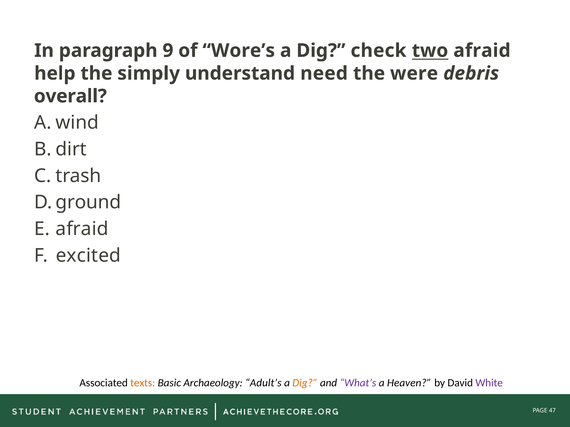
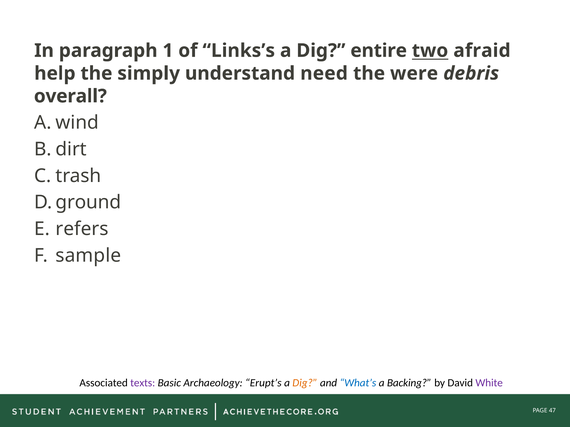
9: 9 -> 1
Wore’s: Wore’s -> Links’s
check: check -> entire
afraid at (82, 229): afraid -> refers
excited: excited -> sample
texts colour: orange -> purple
Adult’s: Adult’s -> Erupt’s
What’s colour: purple -> blue
Heaven: Heaven -> Backing
